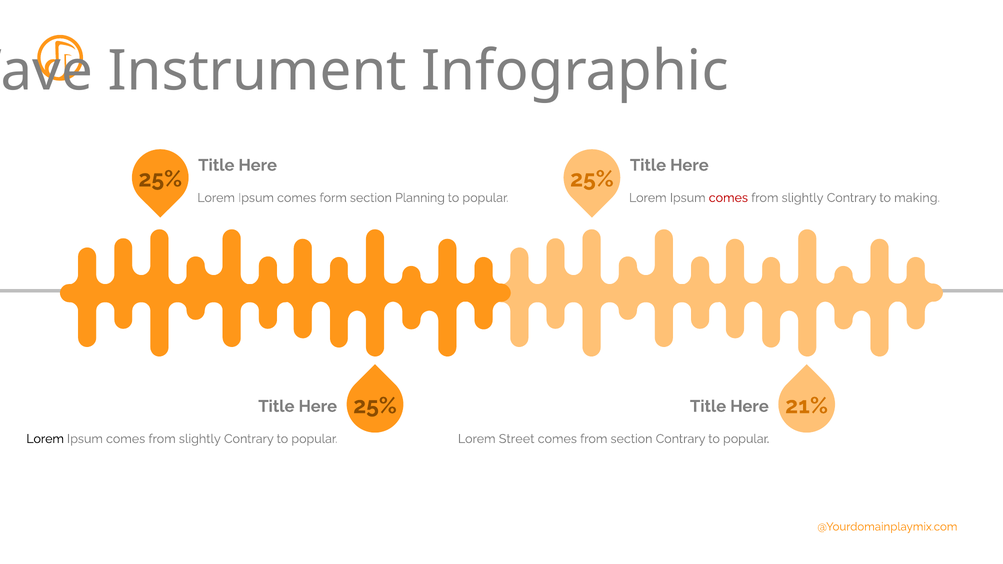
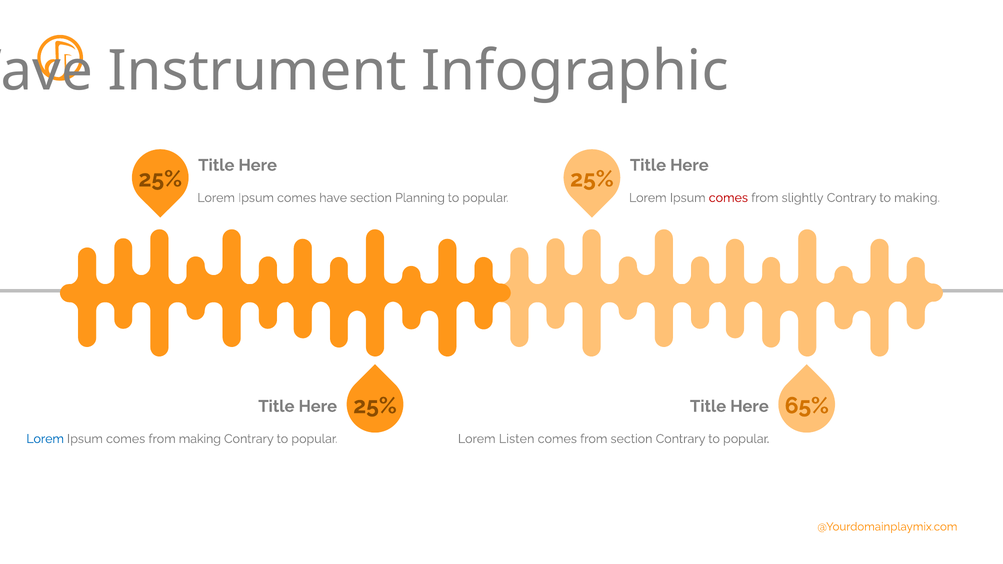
form: form -> have
21%: 21% -> 65%
Lorem at (45, 439) colour: black -> blue
slightly at (200, 439): slightly -> making
Street: Street -> Listen
